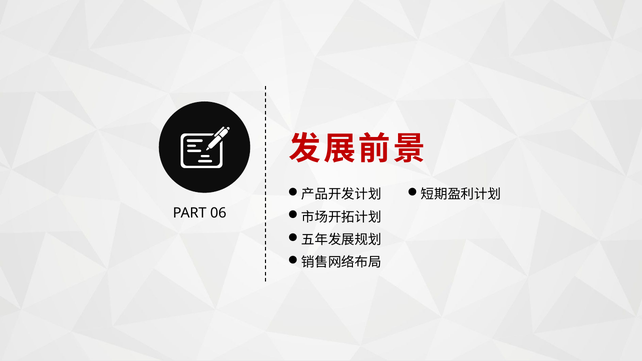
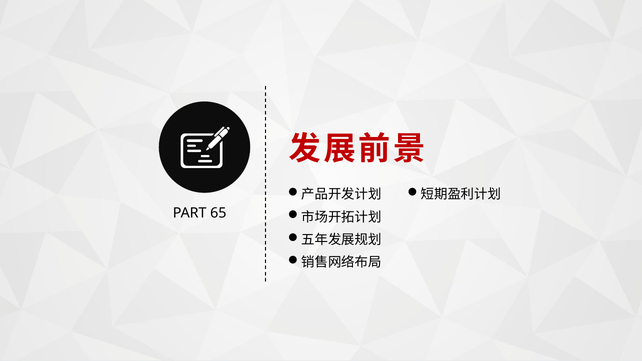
06: 06 -> 65
